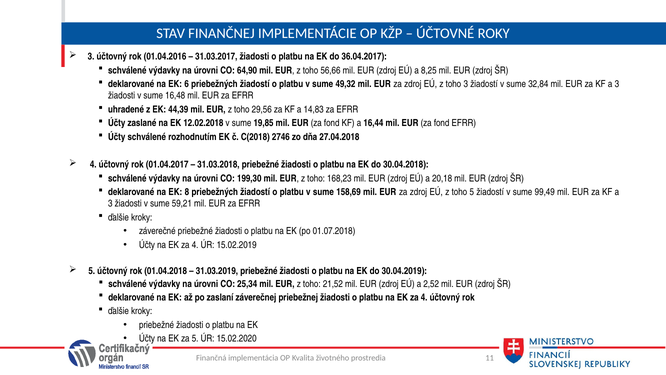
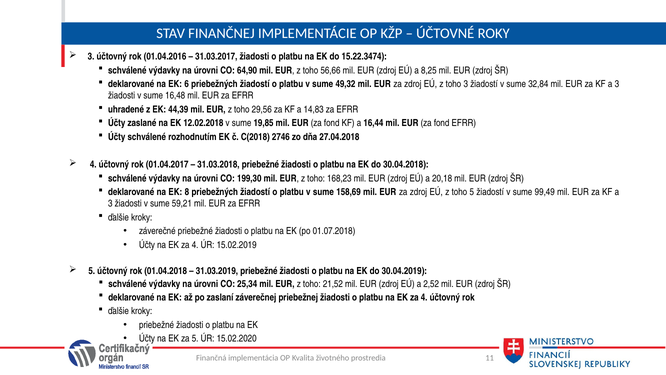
36.04.2017: 36.04.2017 -> 15.22.3474
